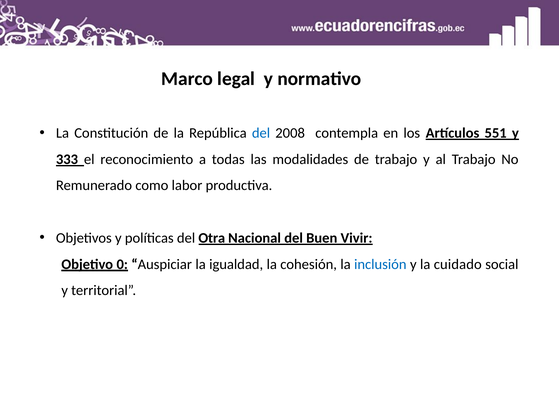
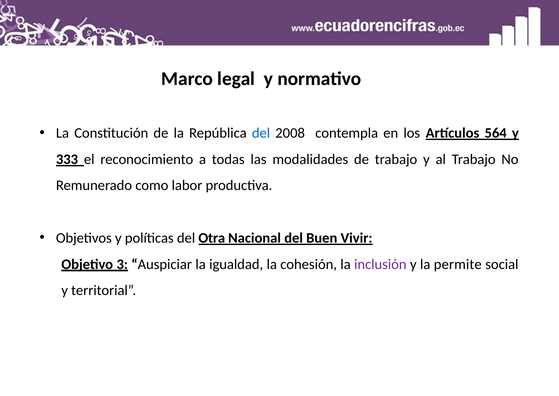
551: 551 -> 564
0: 0 -> 3
inclusión colour: blue -> purple
cuidado: cuidado -> permite
